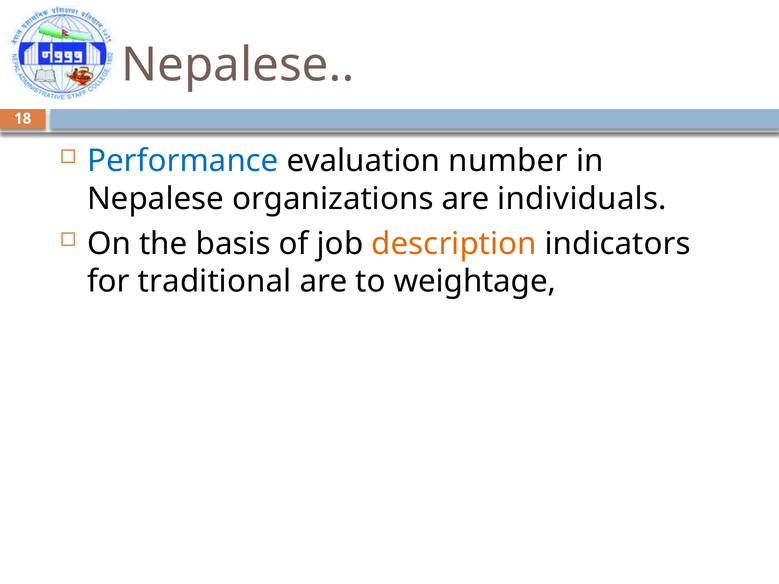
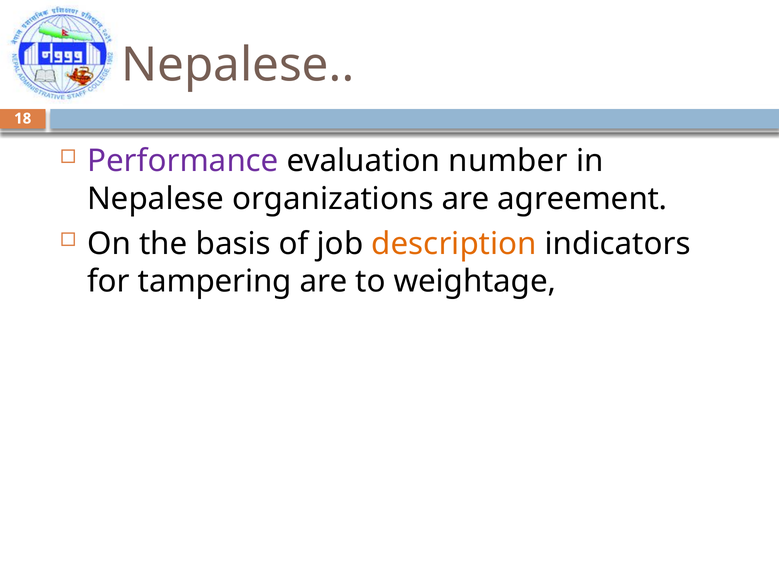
Performance colour: blue -> purple
individuals: individuals -> agreement
traditional: traditional -> tampering
